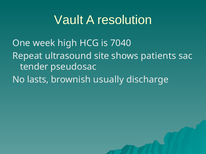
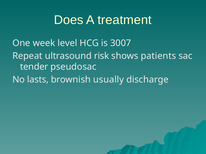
Vault: Vault -> Does
resolution: resolution -> treatment
high: high -> level
7040: 7040 -> 3007
site: site -> risk
